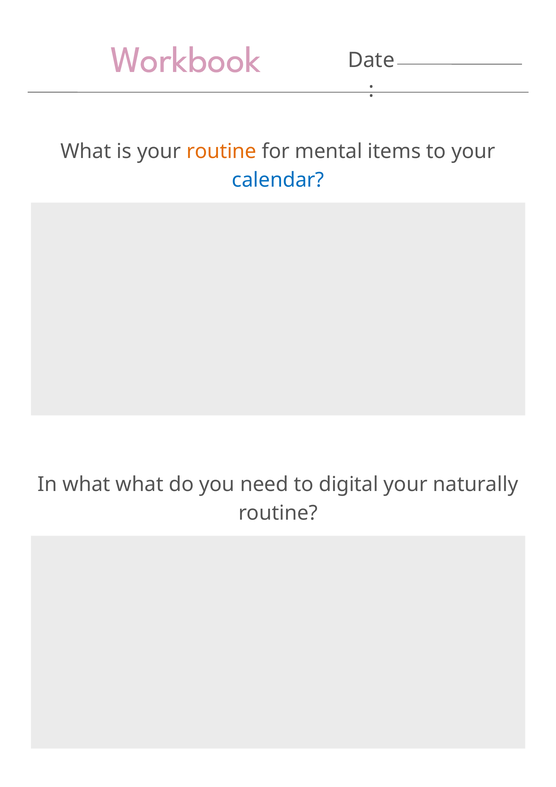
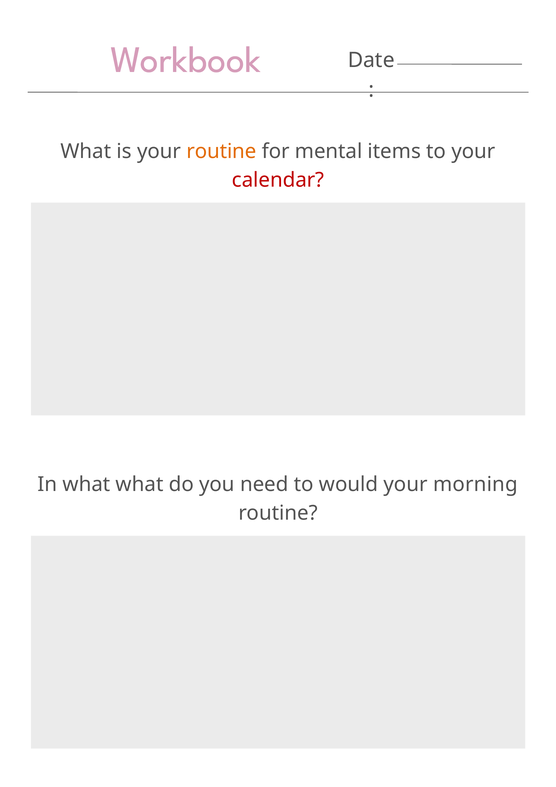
calendar colour: blue -> red
digital: digital -> would
naturally: naturally -> morning
